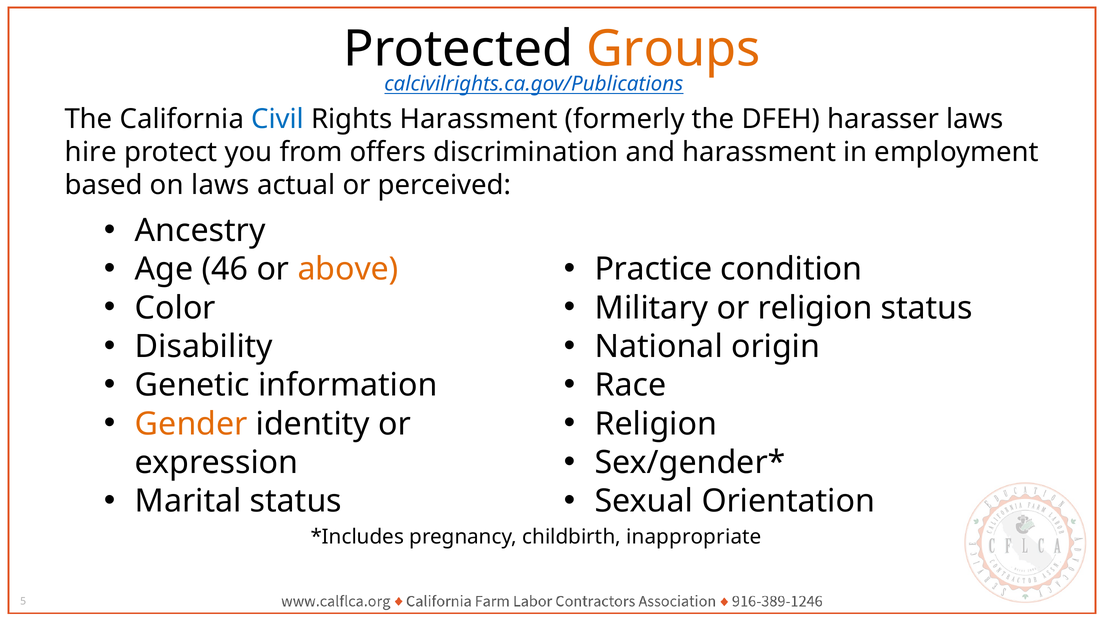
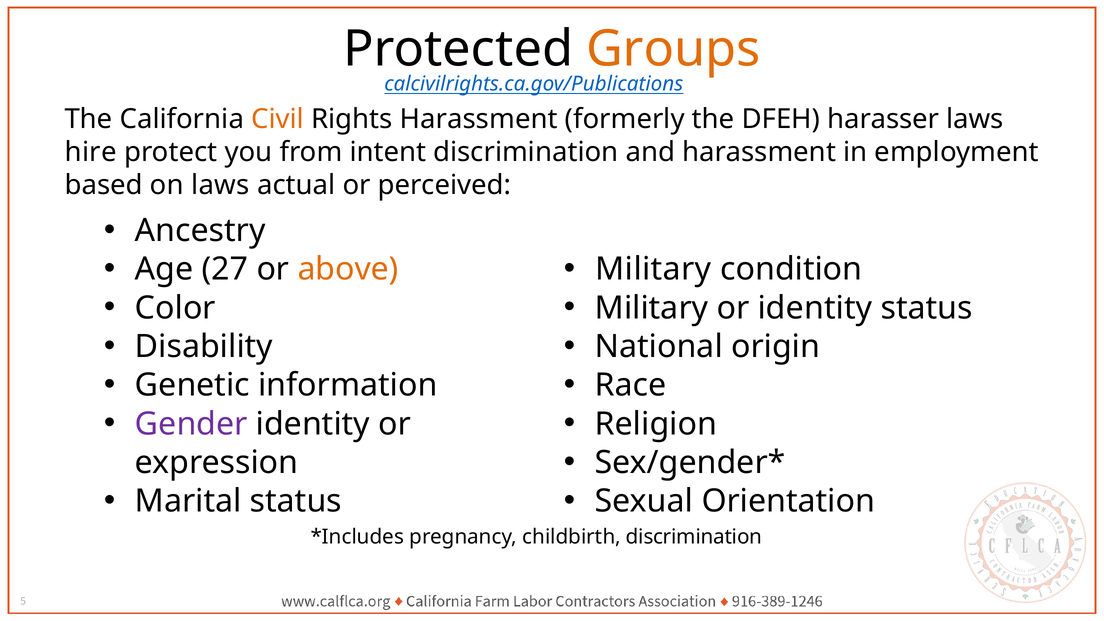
Civil colour: blue -> orange
offers: offers -> intent
46: 46 -> 27
Practice at (654, 269): Practice -> Military
or religion: religion -> identity
Gender colour: orange -> purple
childbirth inappropriate: inappropriate -> discrimination
